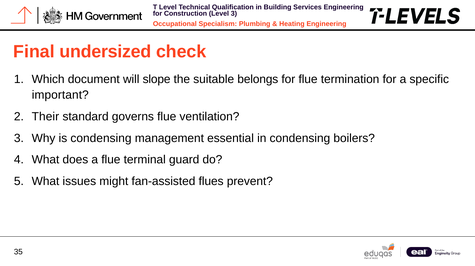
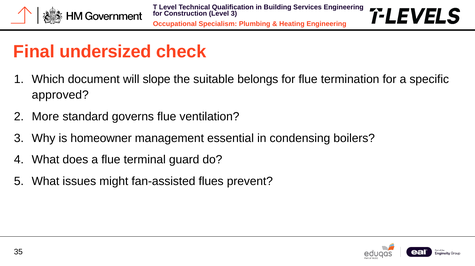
important: important -> approved
Their: Their -> More
is condensing: condensing -> homeowner
